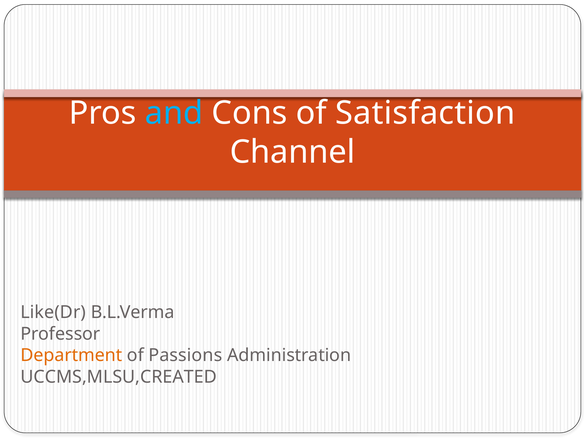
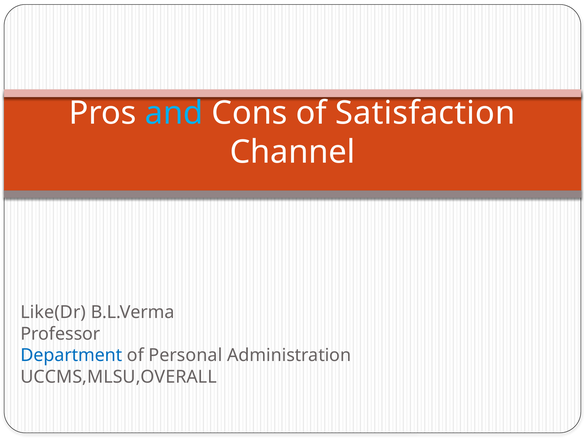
Department colour: orange -> blue
Passions: Passions -> Personal
UCCMS,MLSU,CREATED: UCCMS,MLSU,CREATED -> UCCMS,MLSU,OVERALL
